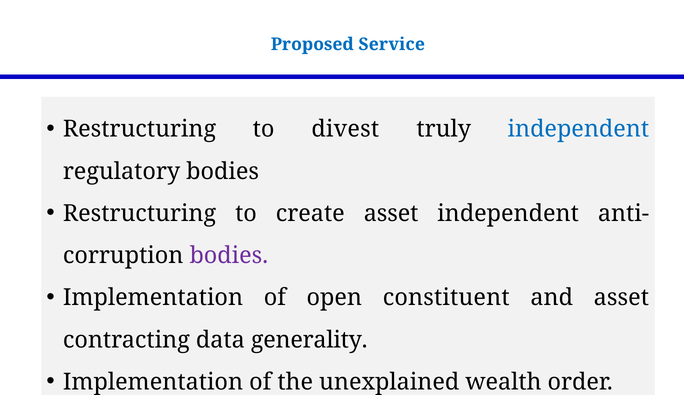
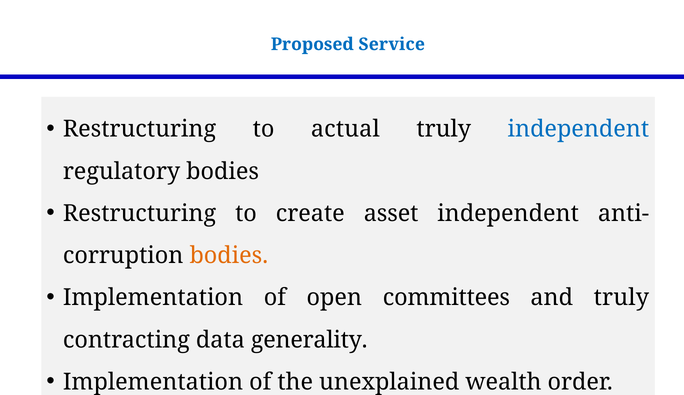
divest: divest -> actual
bodies at (229, 255) colour: purple -> orange
constituent: constituent -> committees
and asset: asset -> truly
